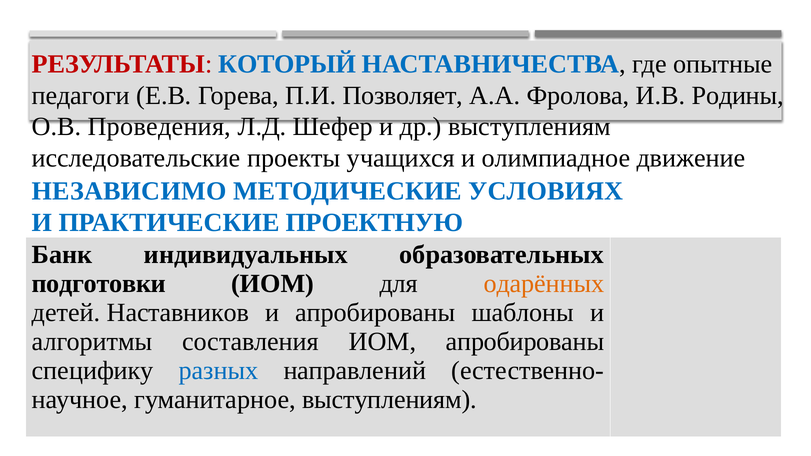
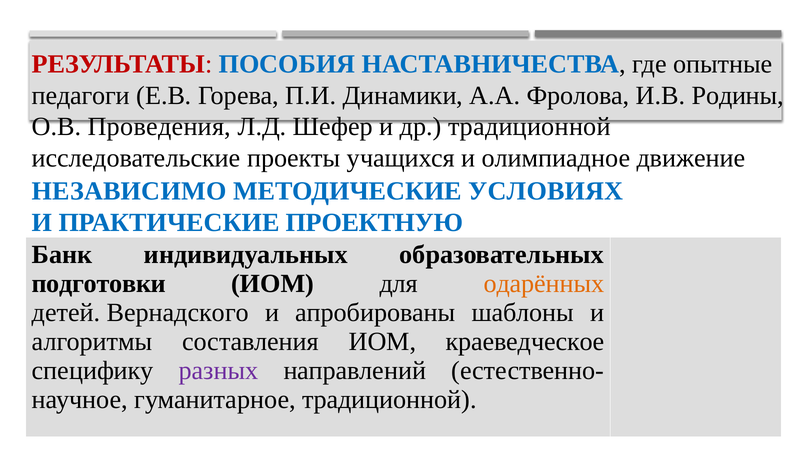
КОТОРЫЙ: КОТОРЫЙ -> ПОСОБИЯ
Позволяет: Позволяет -> Динамики
др выступлениям: выступлениям -> традиционной
Наставников: Наставников -> Вернадского
ИОМ апробированы: апробированы -> краеведческое
разных colour: blue -> purple
гуманитарное выступлениям: выступлениям -> традиционной
